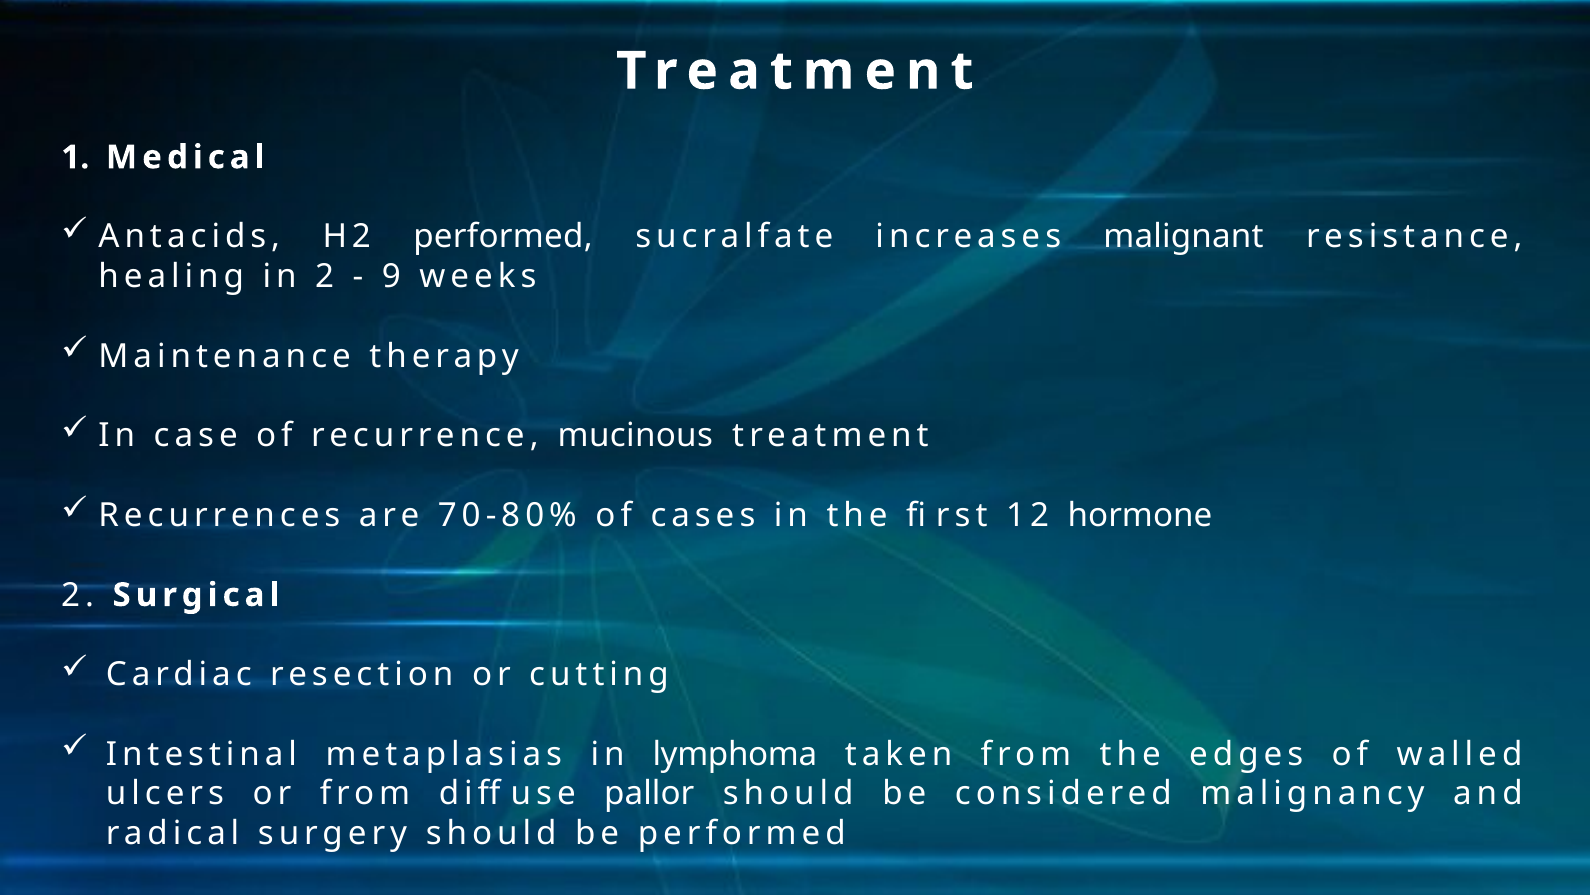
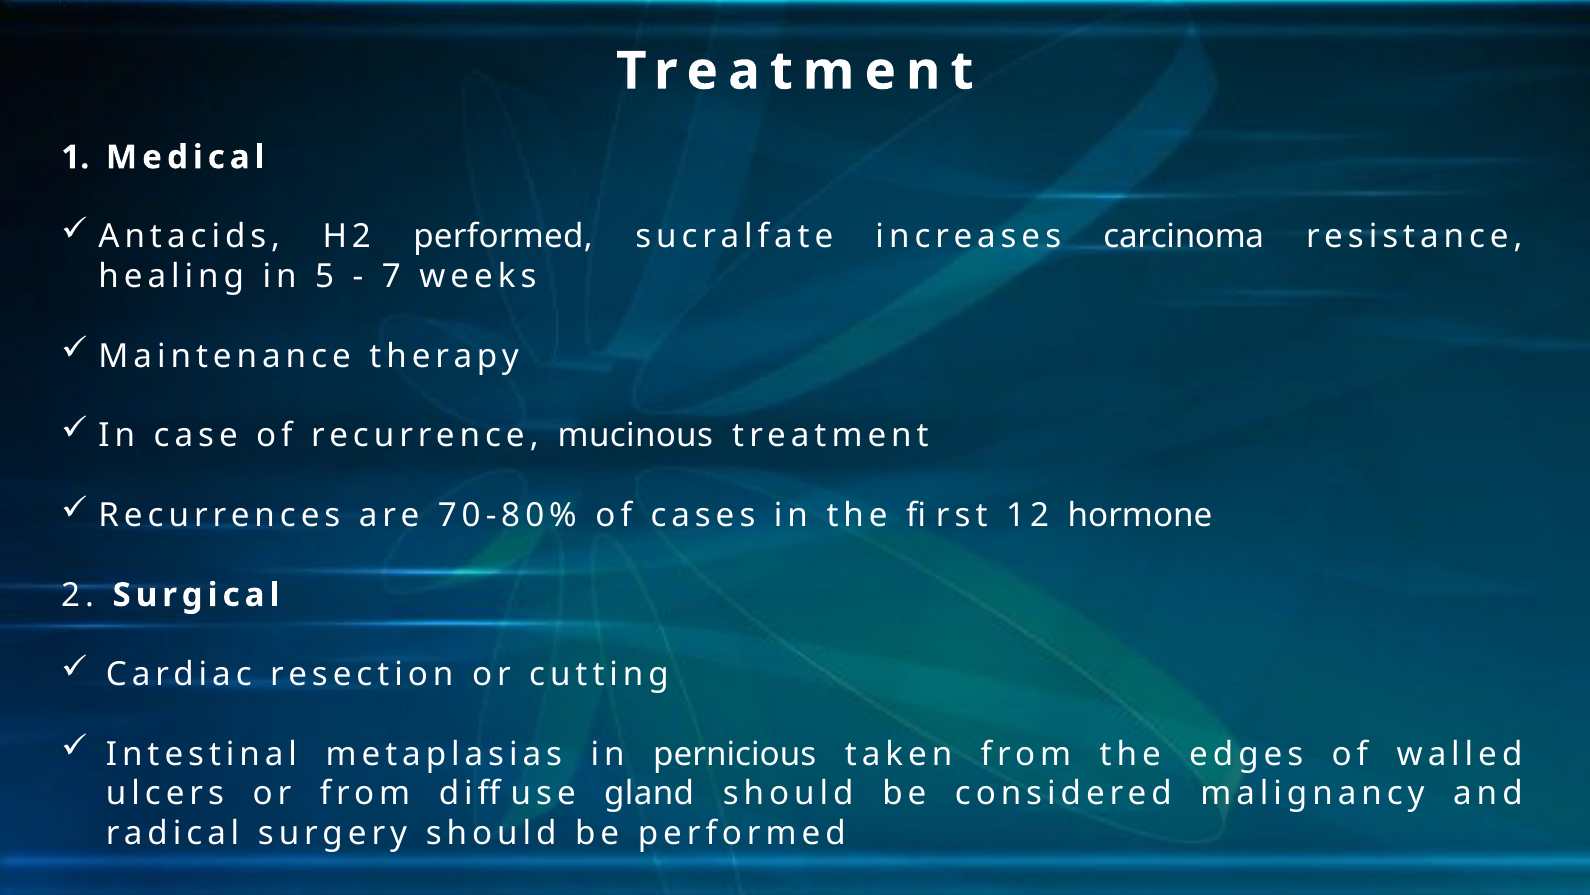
malignant: malignant -> carcinoma
in 2: 2 -> 5
9: 9 -> 7
lymphoma: lymphoma -> pernicious
pallor: pallor -> gland
